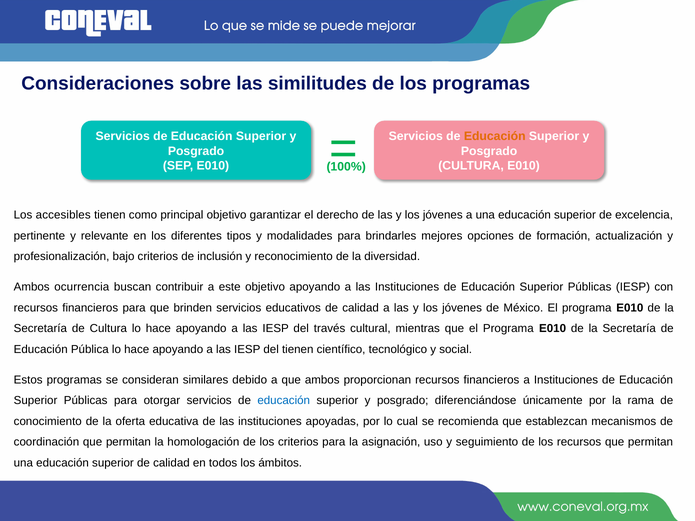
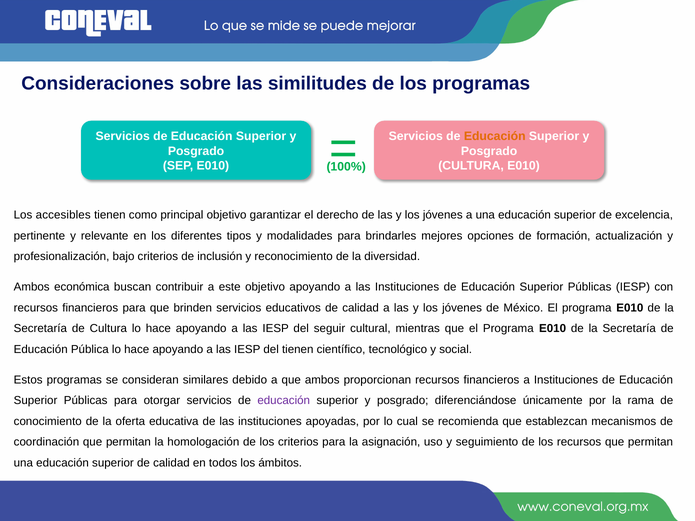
ocurrencia: ocurrencia -> económica
través: través -> seguir
educación at (284, 401) colour: blue -> purple
